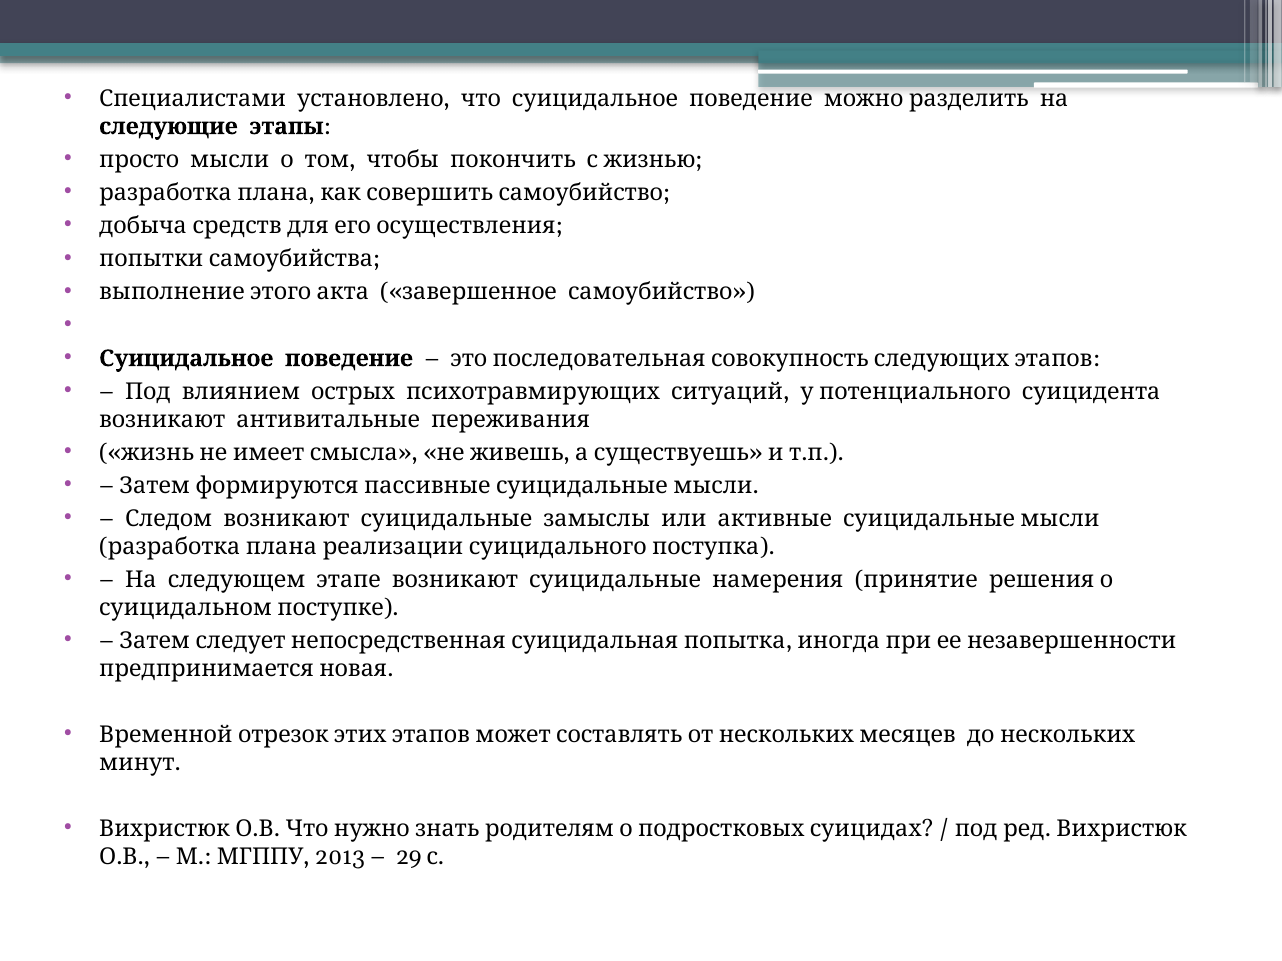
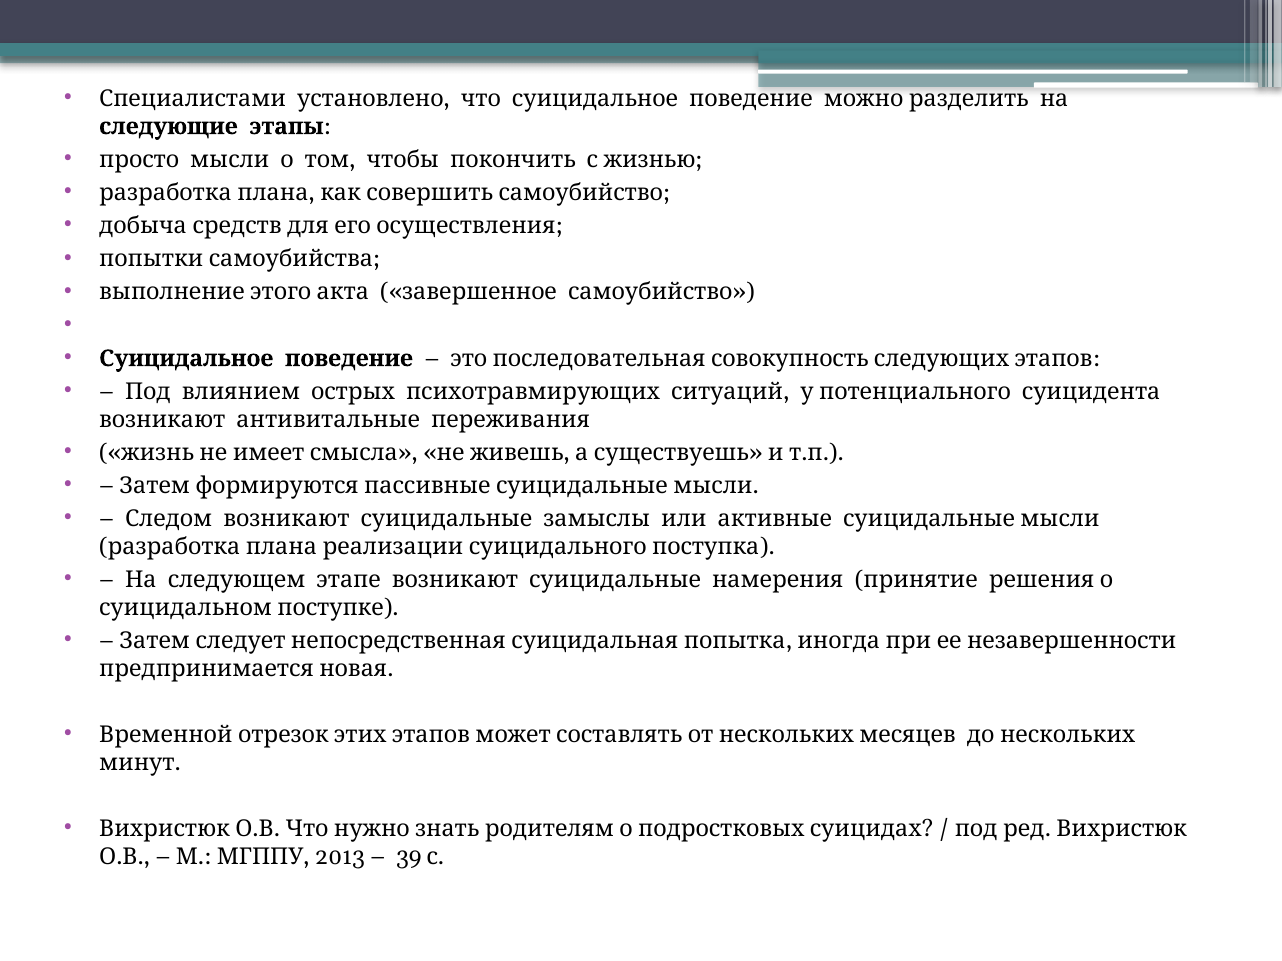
29: 29 -> 39
